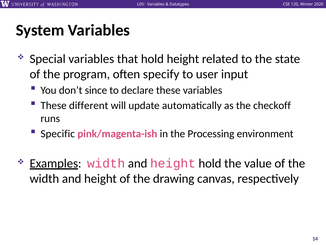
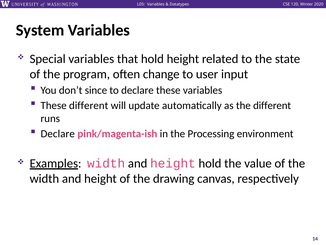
specify: specify -> change
the checkoff: checkoff -> different
Specific at (58, 134): Specific -> Declare
